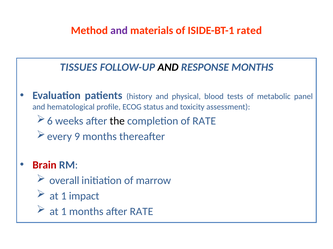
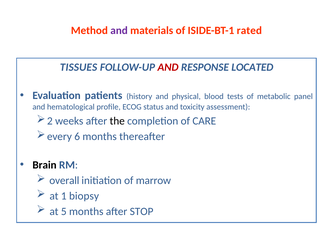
AND at (168, 67) colour: black -> red
RESPONSE MONTHS: MONTHS -> LOCATED
6: 6 -> 2
of RATE: RATE -> CARE
9: 9 -> 6
Brain colour: red -> black
impact: impact -> biopsy
1 at (64, 212): 1 -> 5
after RATE: RATE -> STOP
